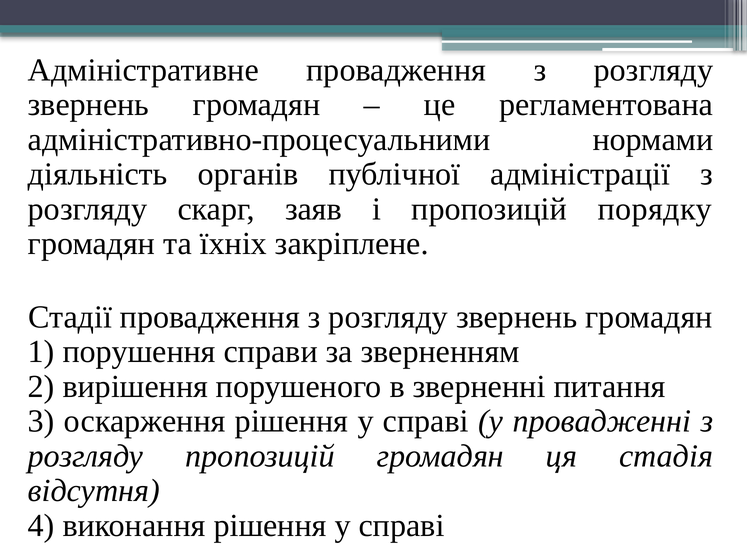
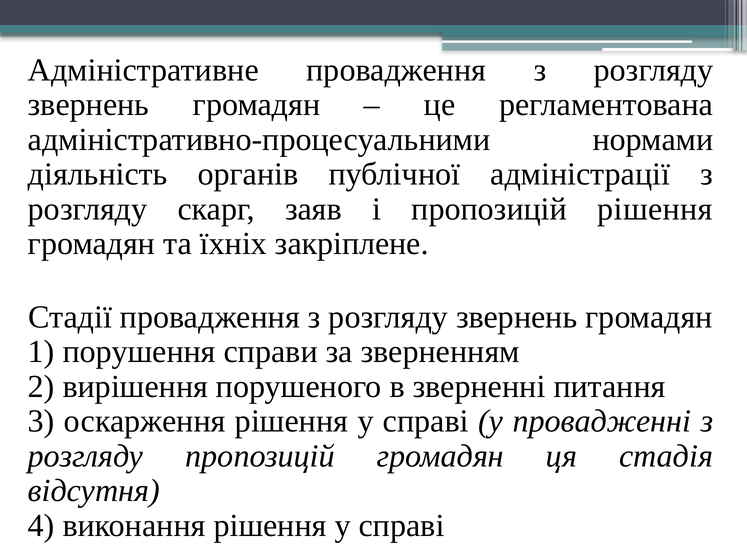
пропозицій порядку: порядку -> рішення
